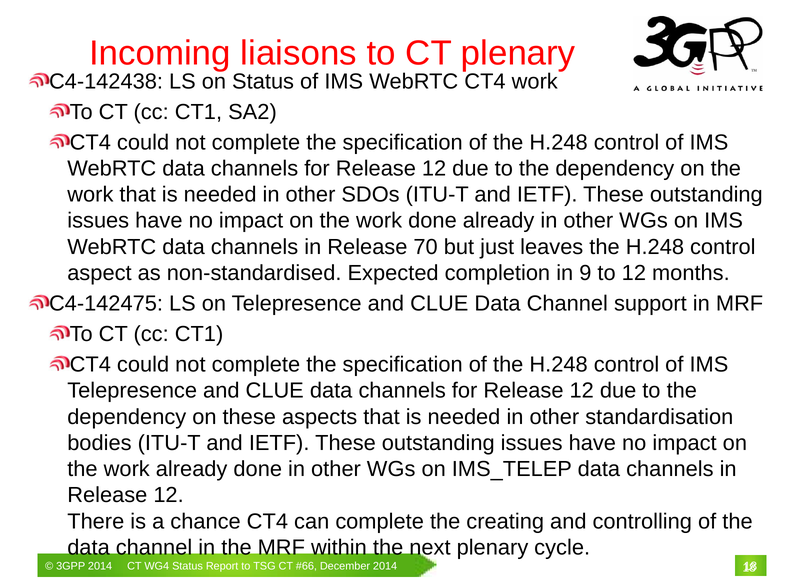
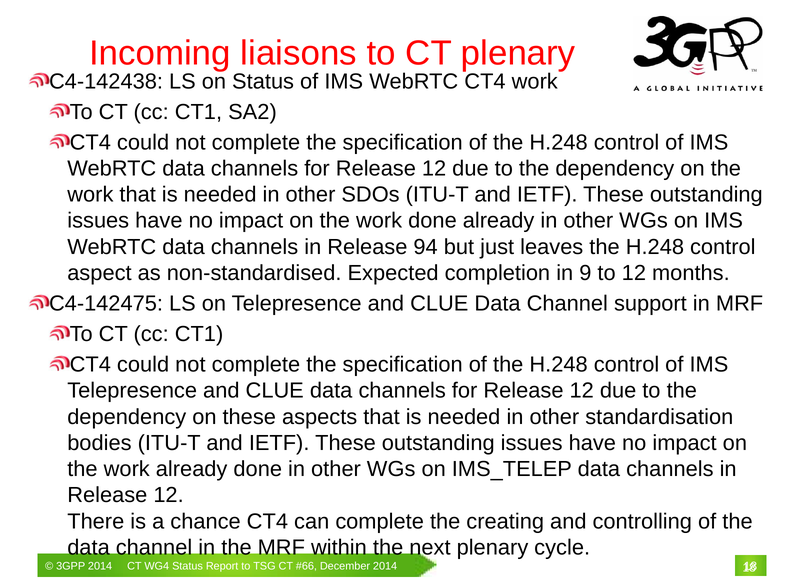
70: 70 -> 94
